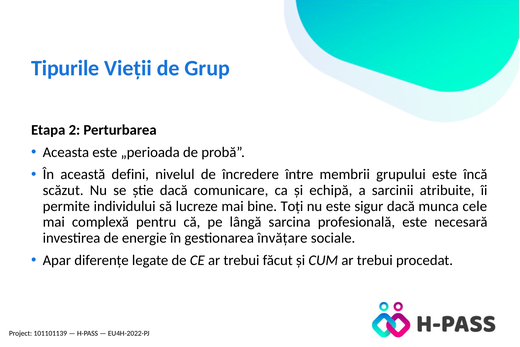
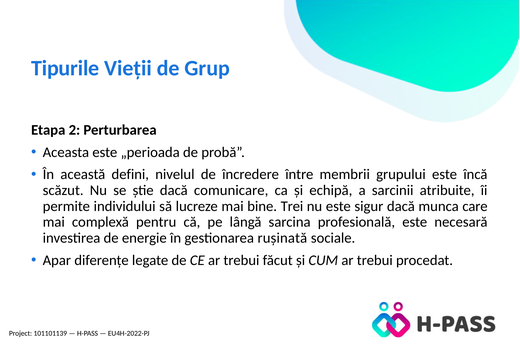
Toți: Toți -> Trei
cele: cele -> care
învățare: învățare -> rușinată
